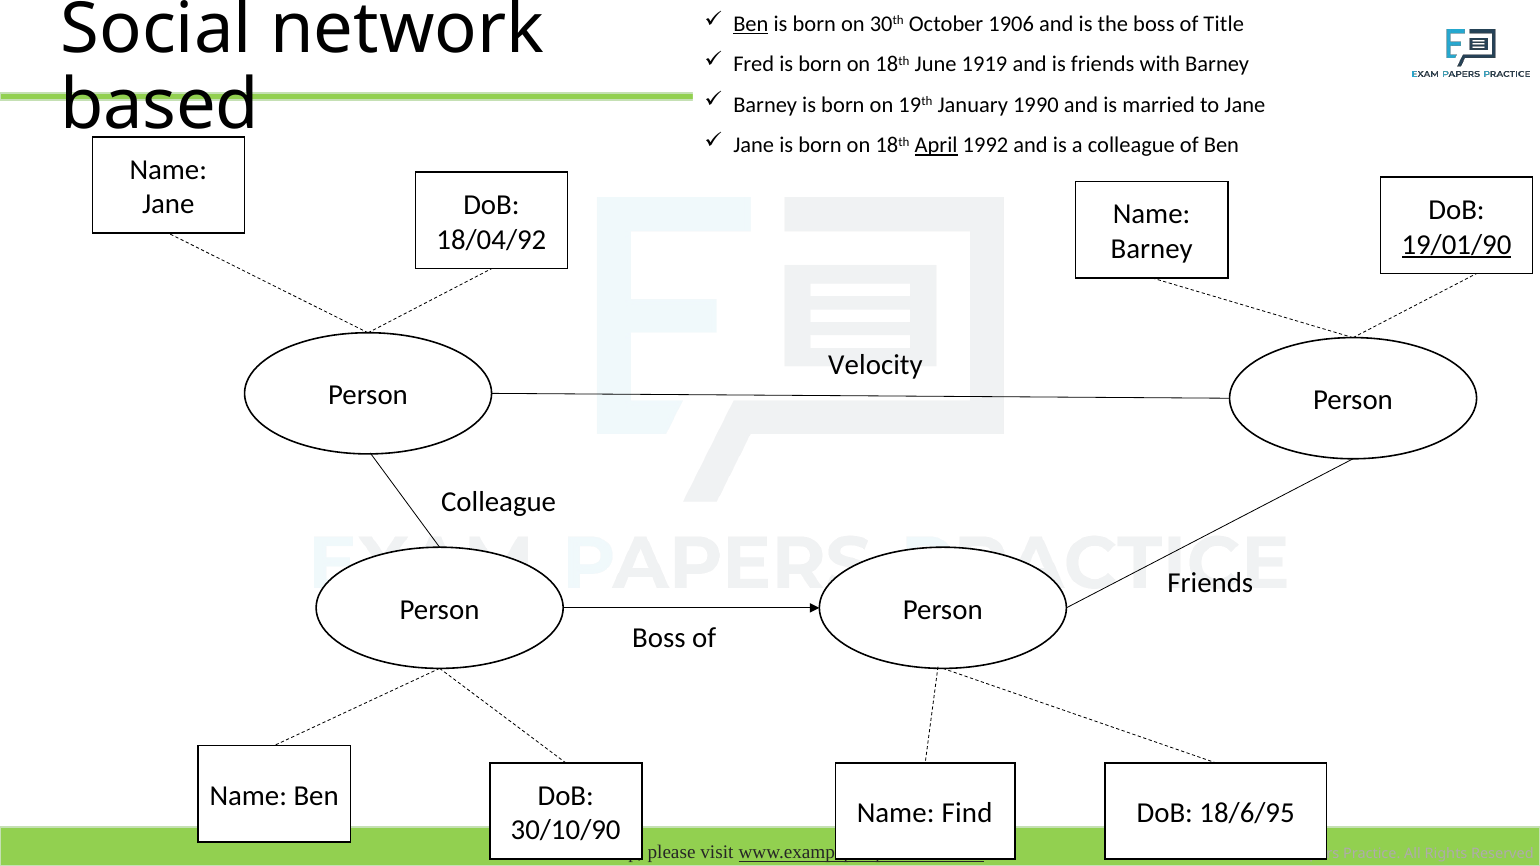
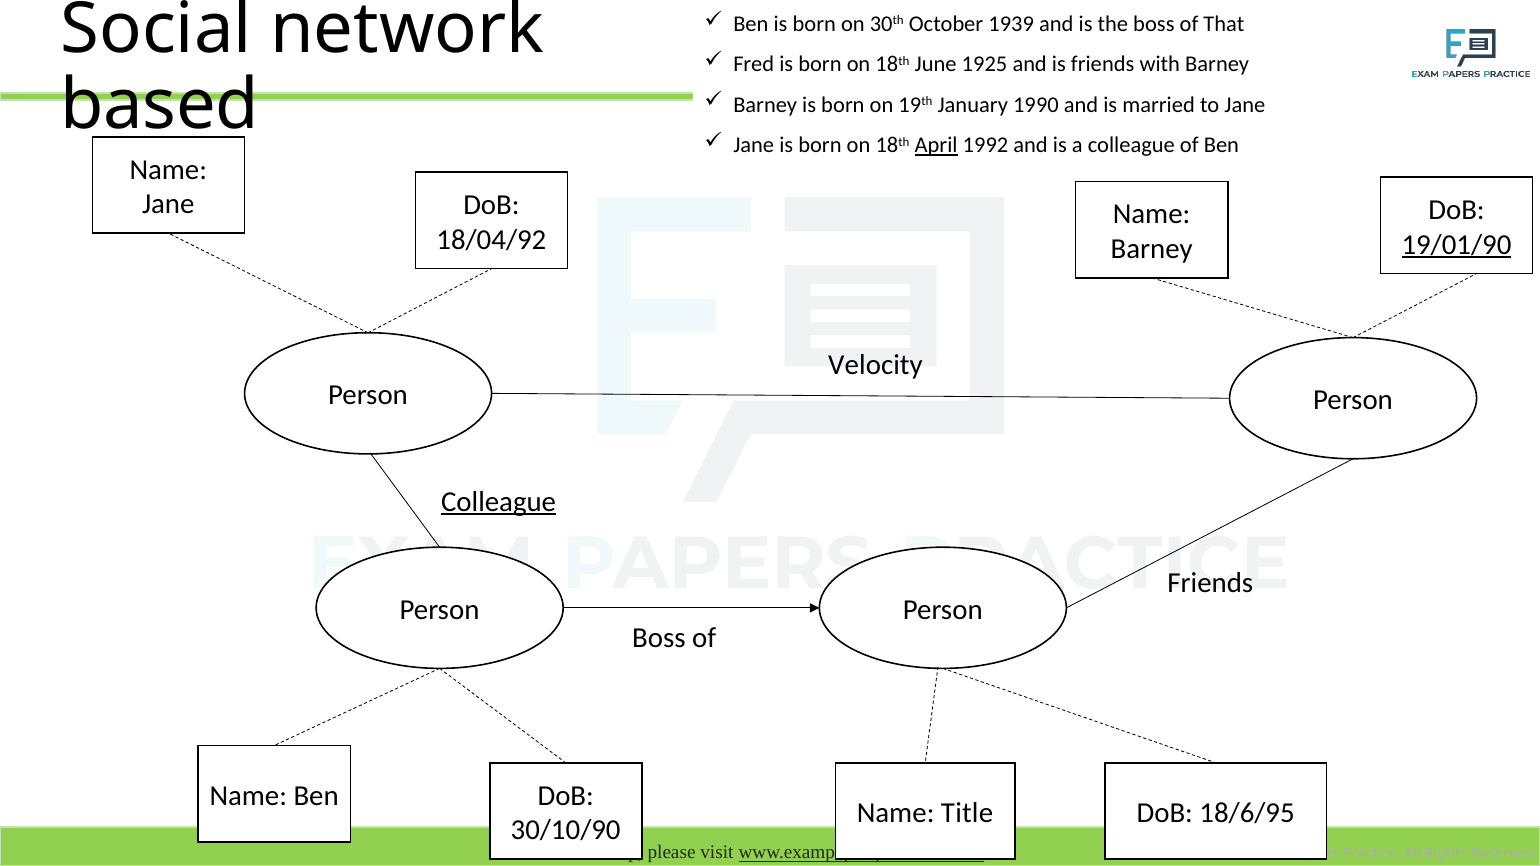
Ben at (751, 24) underline: present -> none
1906: 1906 -> 1939
Title: Title -> That
1919: 1919 -> 1925
Colleague at (499, 502) underline: none -> present
Find: Find -> Title
